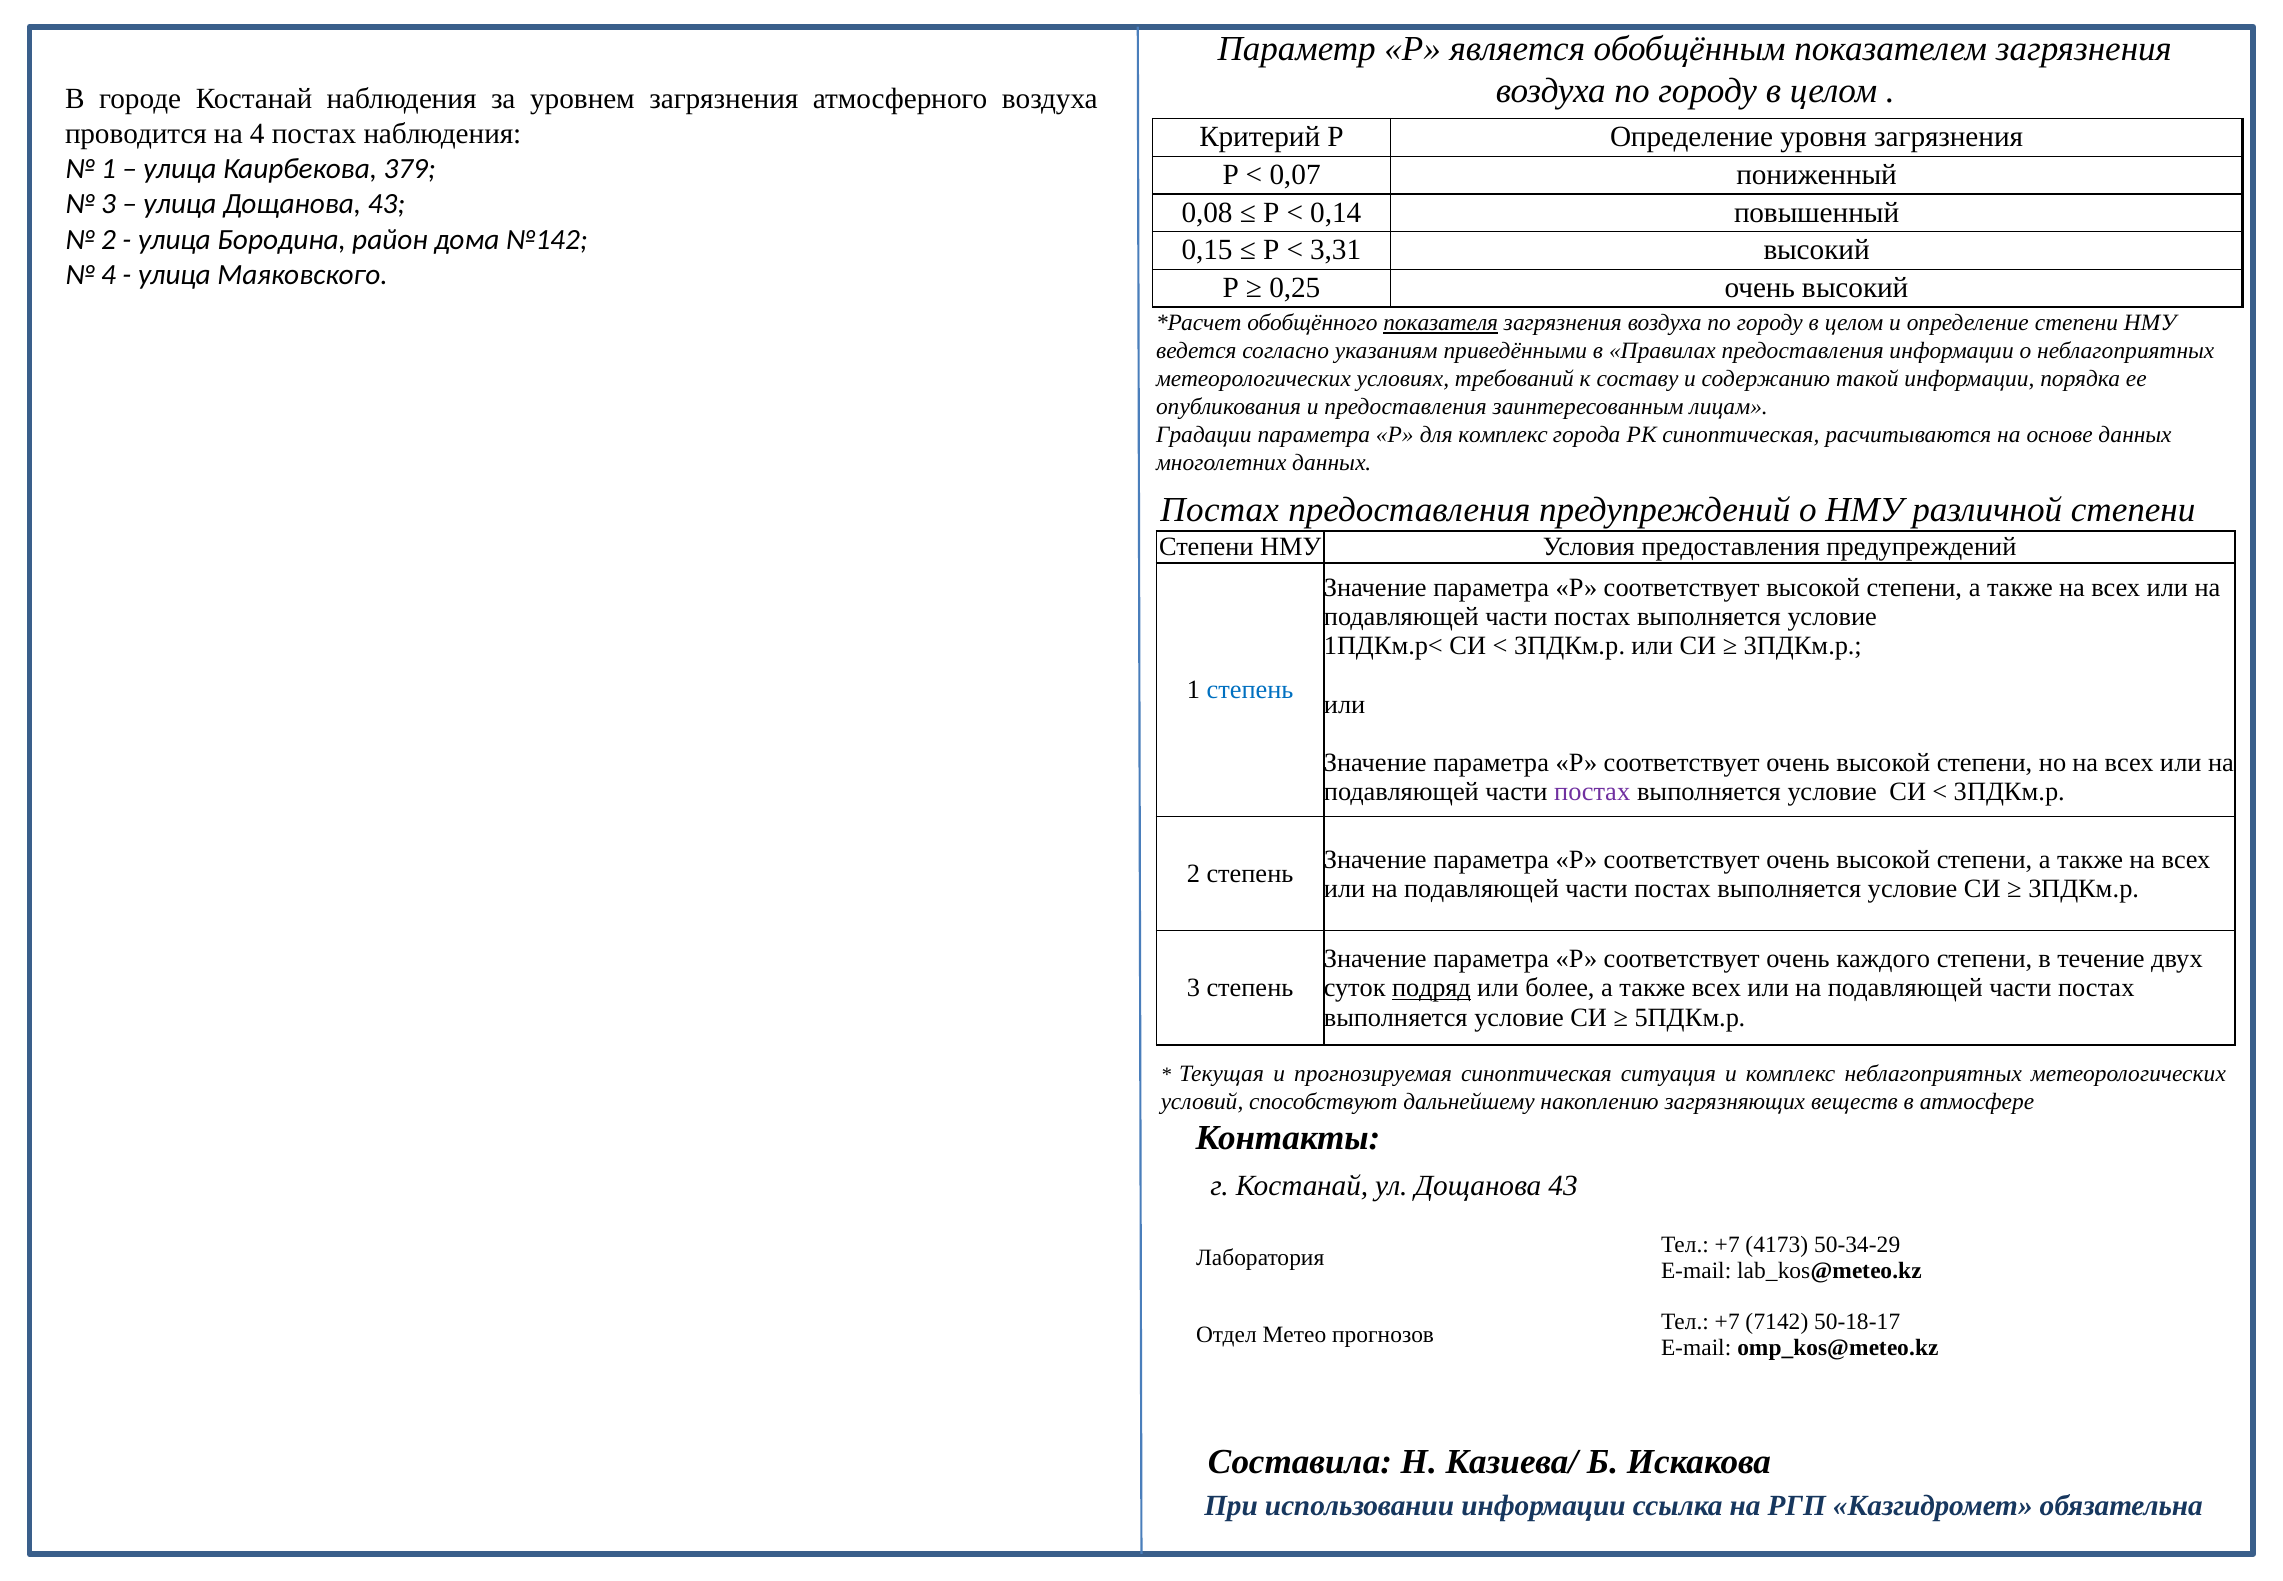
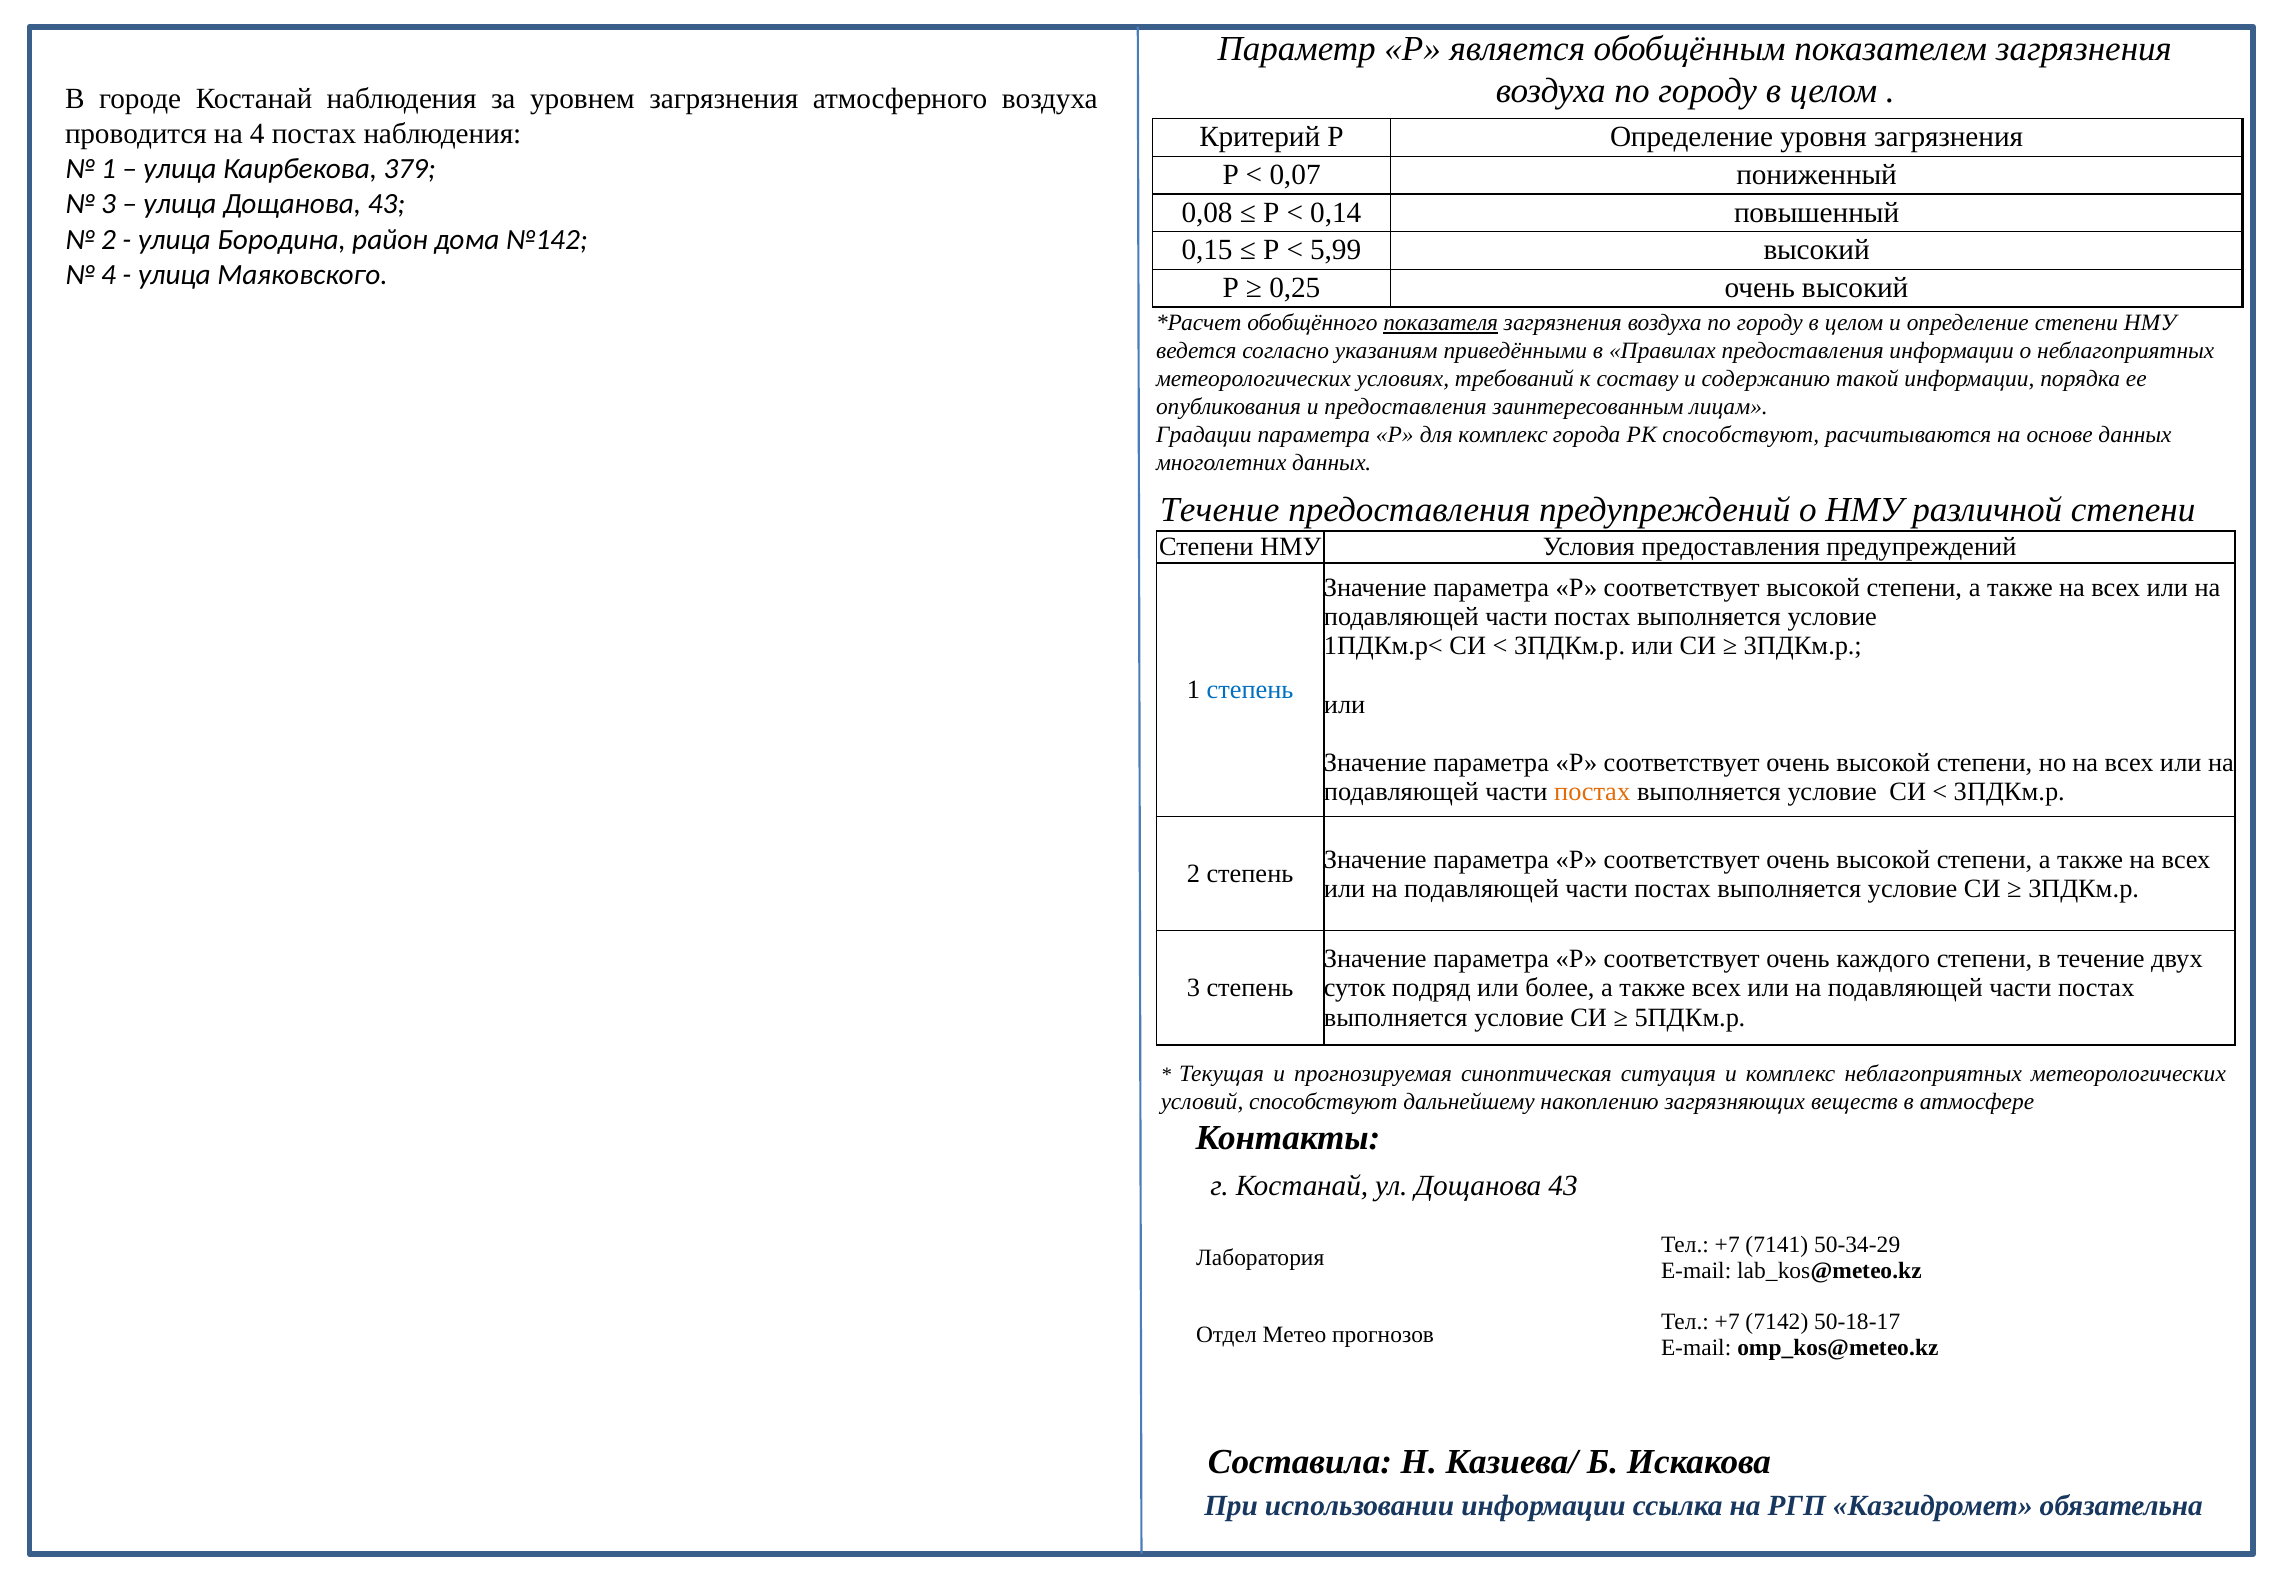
3,31: 3,31 -> 5,99
РК синоптическая: синоптическая -> способствуют
Постах at (1220, 510): Постах -> Течение
постах at (1592, 792) colour: purple -> orange
подряд underline: present -> none
4173: 4173 -> 7141
